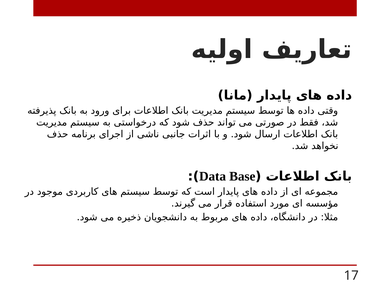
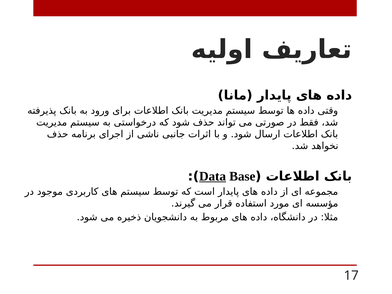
Data underline: none -> present
